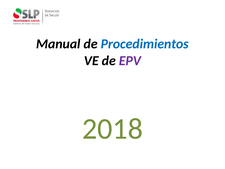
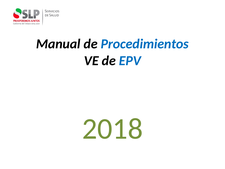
EPV colour: purple -> blue
